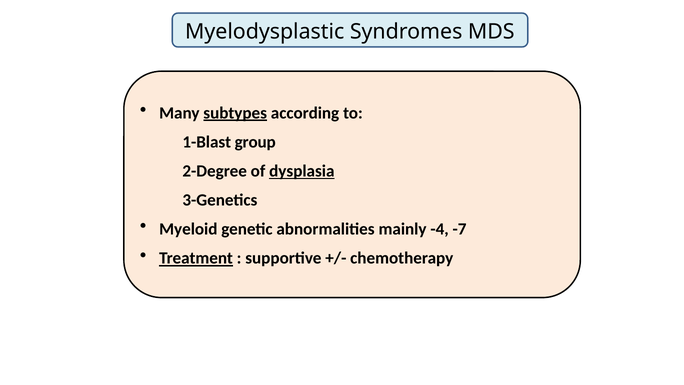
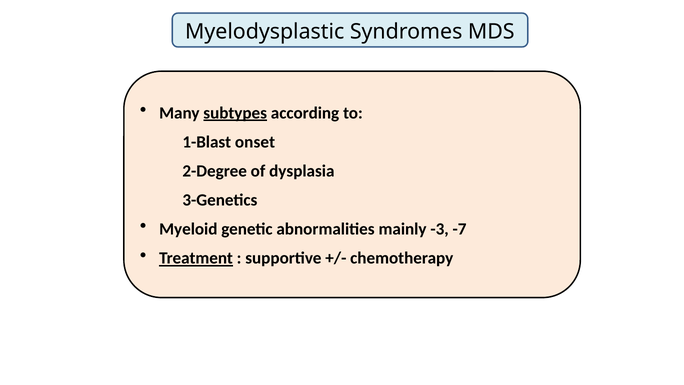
group: group -> onset
dysplasia underline: present -> none
-4: -4 -> -3
